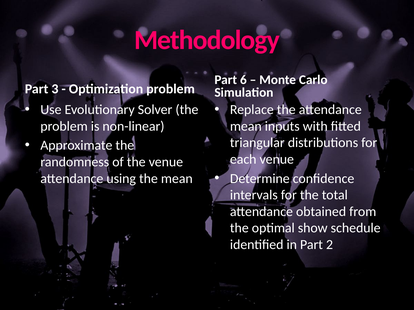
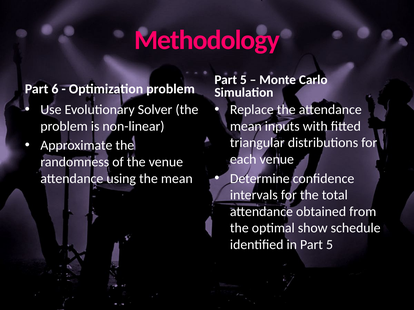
6 at (243, 80): 6 -> 5
3: 3 -> 6
in Part 2: 2 -> 5
